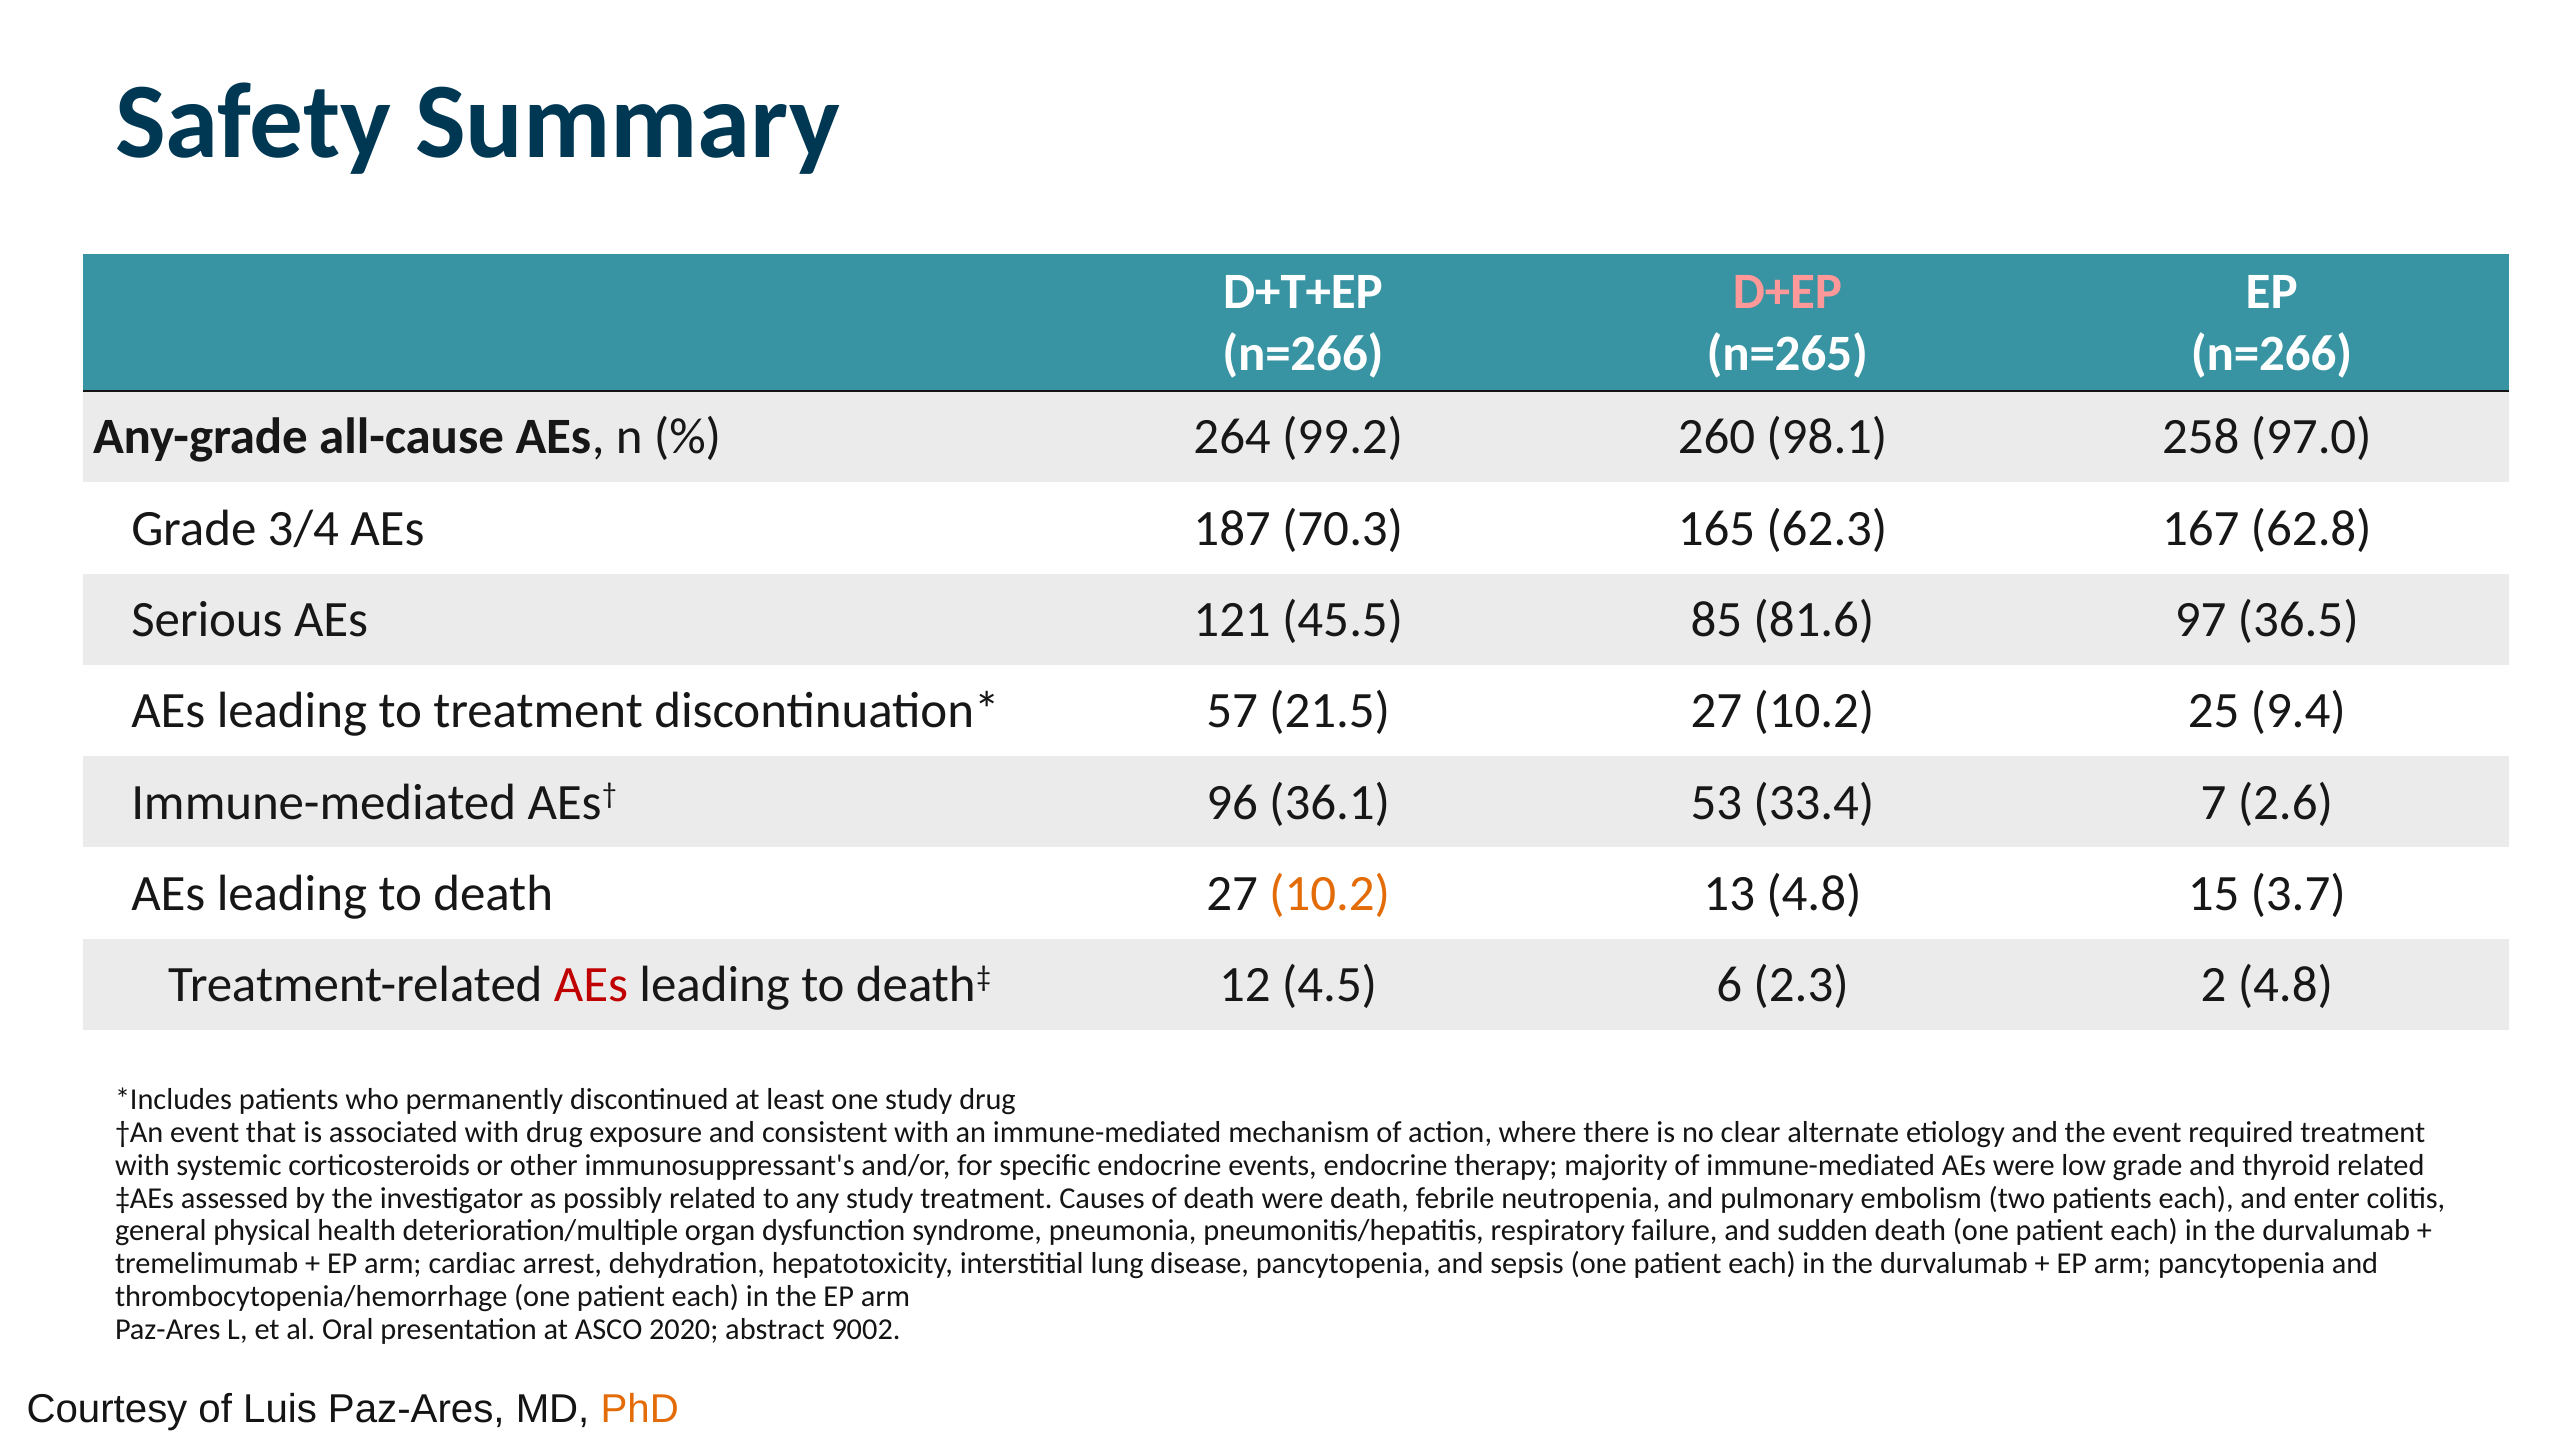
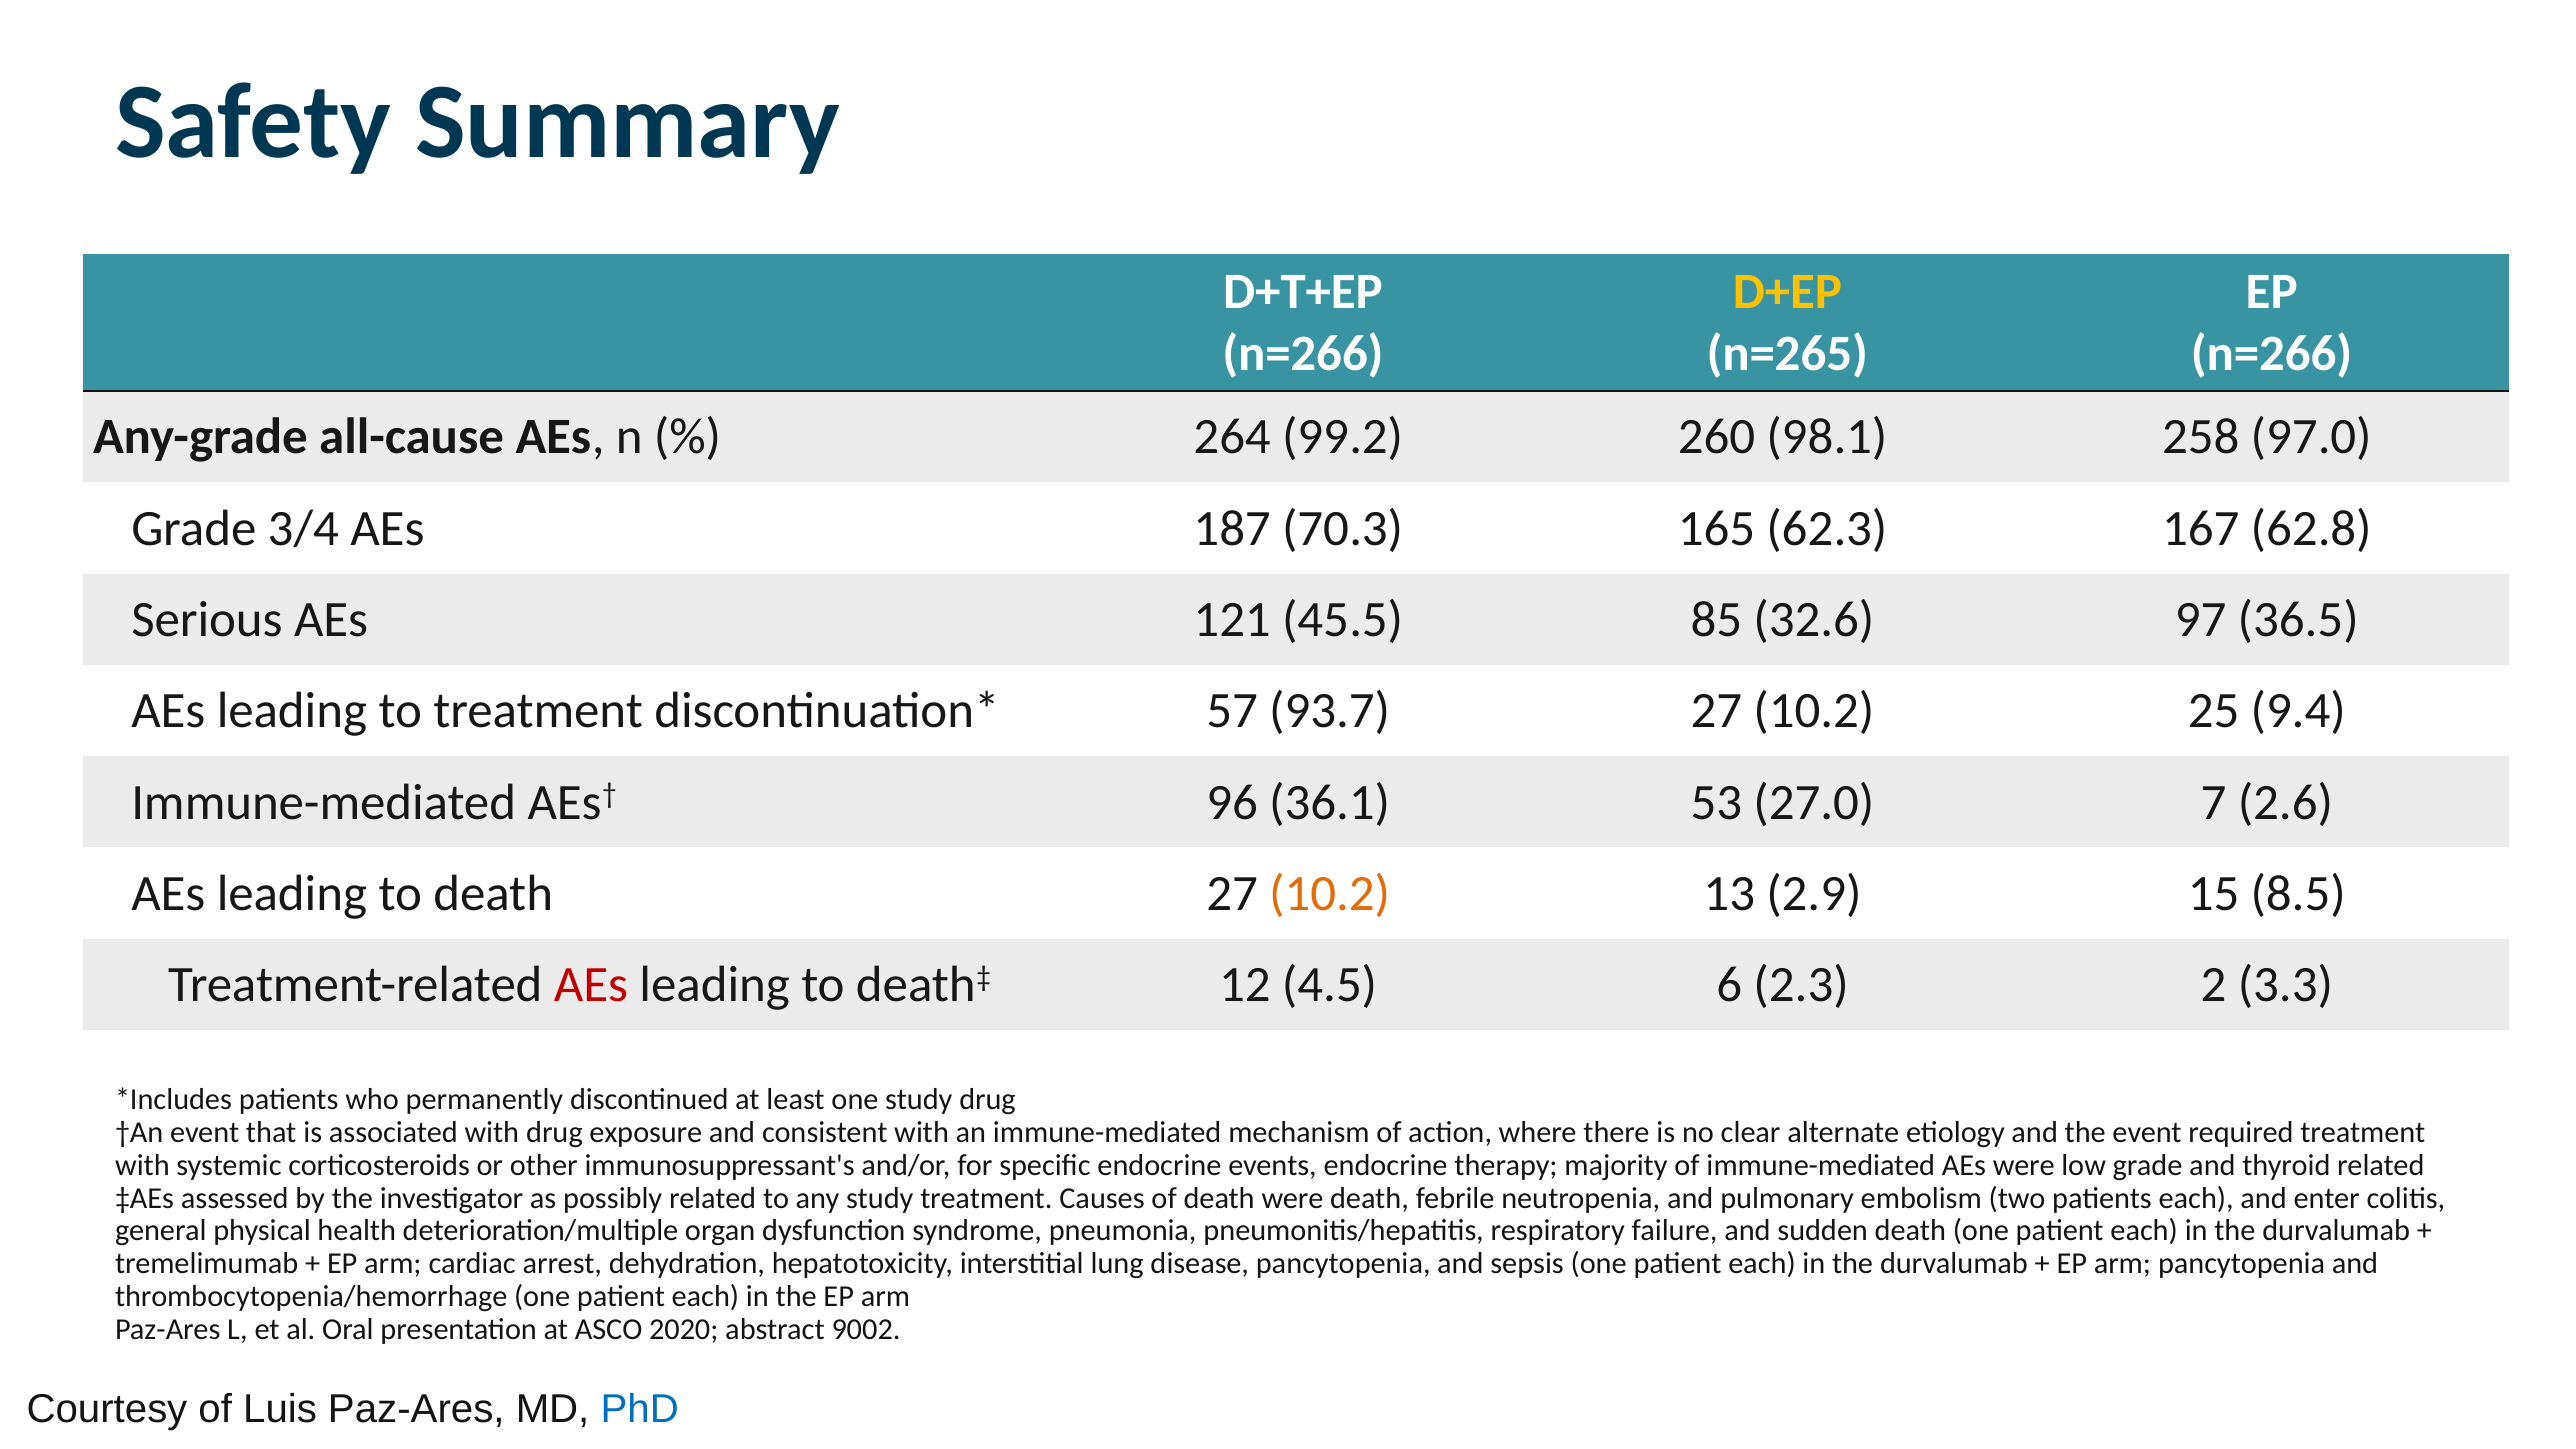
D+EP colour: pink -> yellow
81.6: 81.6 -> 32.6
21.5: 21.5 -> 93.7
33.4: 33.4 -> 27.0
13 4.8: 4.8 -> 2.9
3.7: 3.7 -> 8.5
2 4.8: 4.8 -> 3.3
PhD colour: orange -> blue
